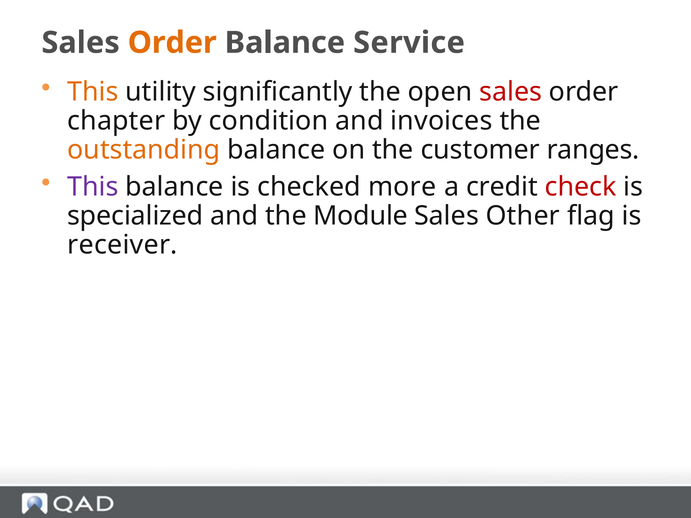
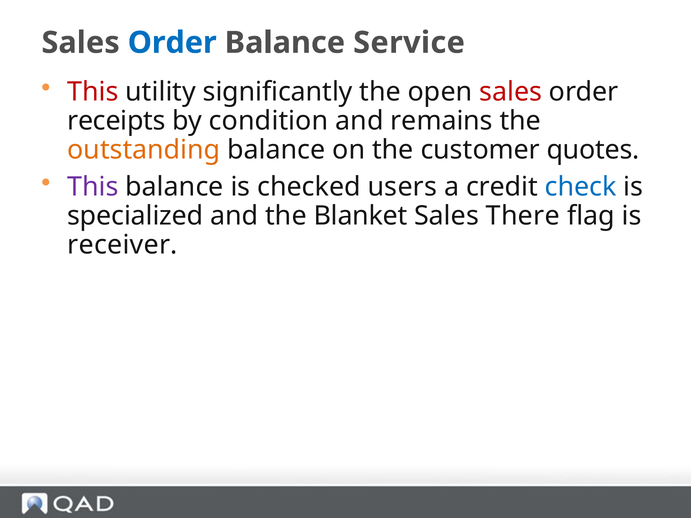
Order at (172, 43) colour: orange -> blue
This at (93, 92) colour: orange -> red
chapter: chapter -> receipts
invoices: invoices -> remains
ranges: ranges -> quotes
more: more -> users
check colour: red -> blue
Module: Module -> Blanket
Other: Other -> There
